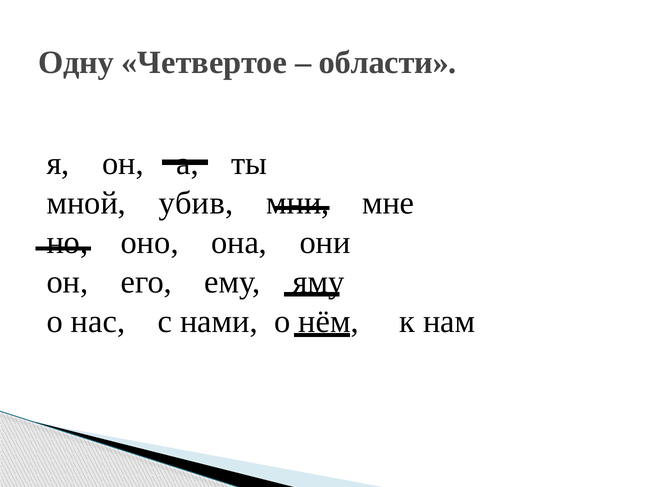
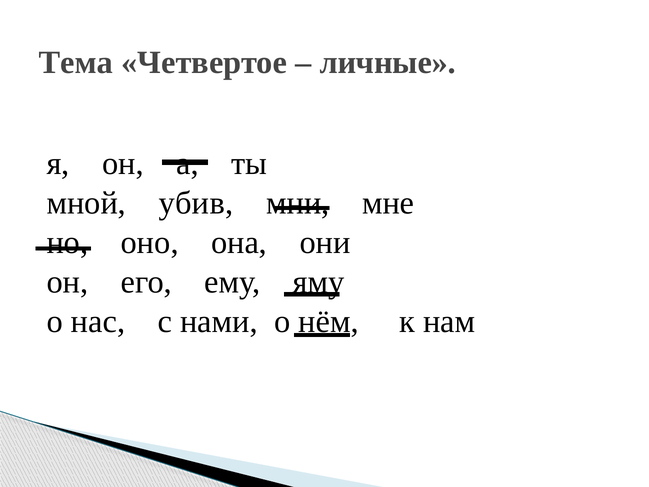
Одну: Одну -> Тема
области: области -> личные
